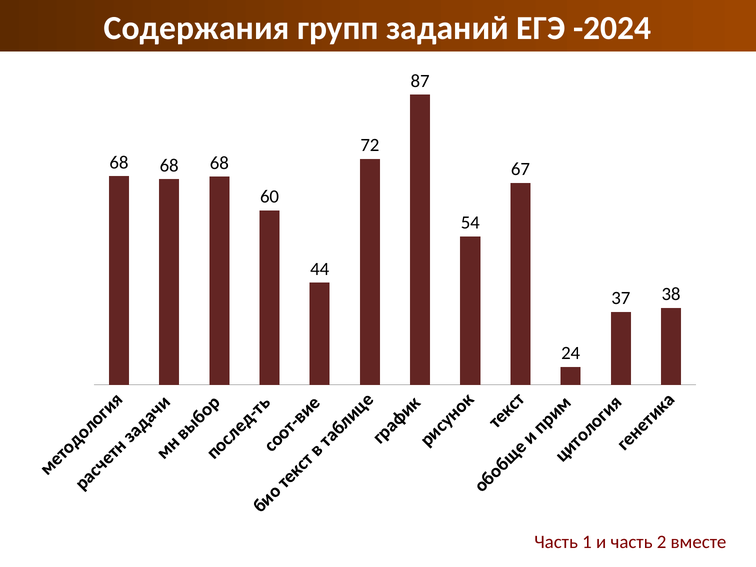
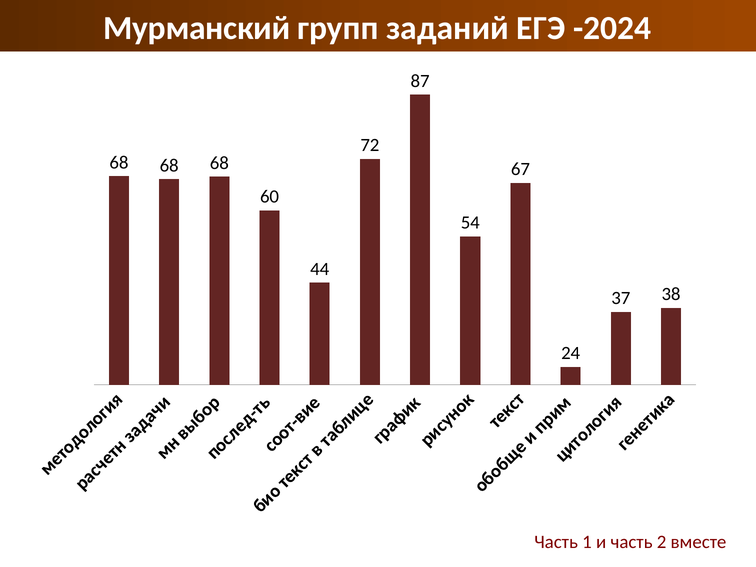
Содержания: Содержания -> Мурманский
